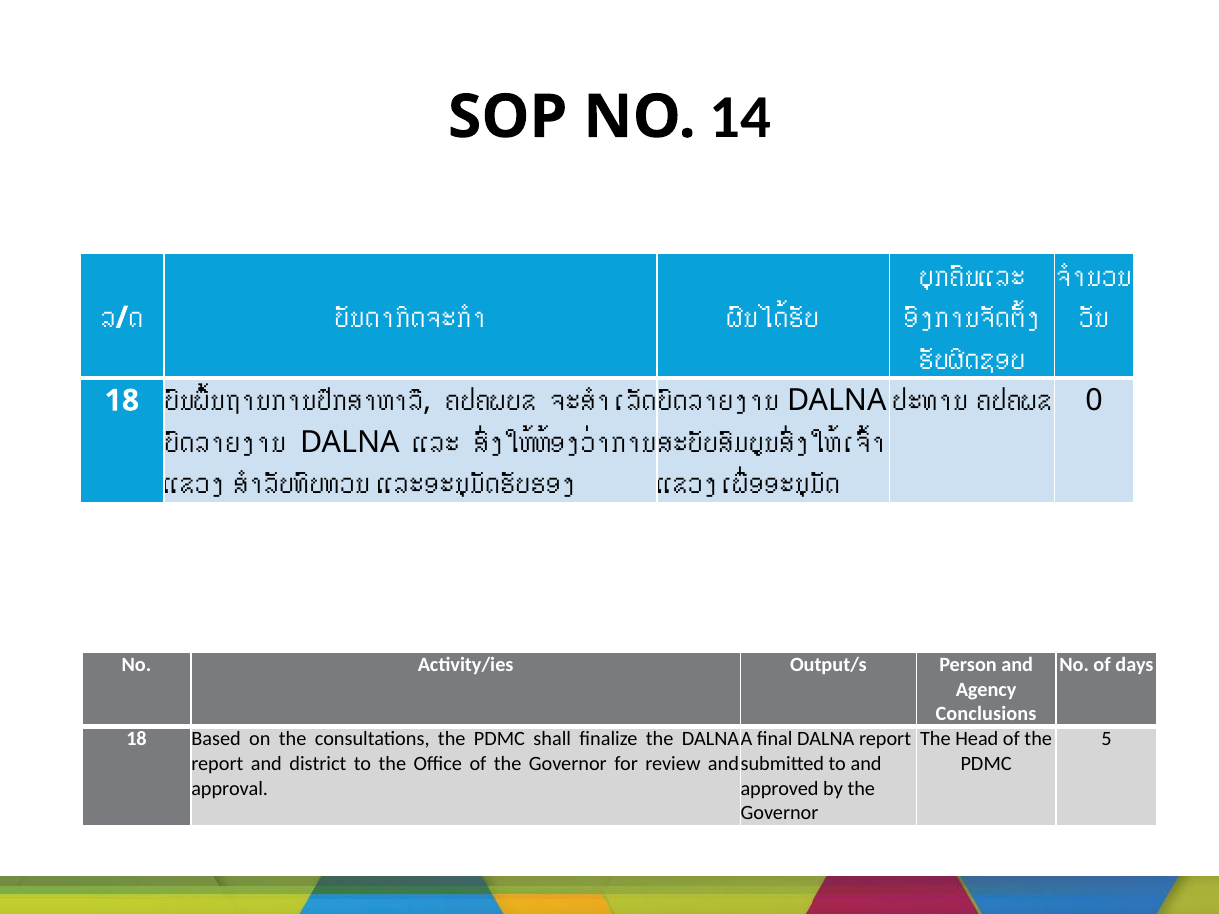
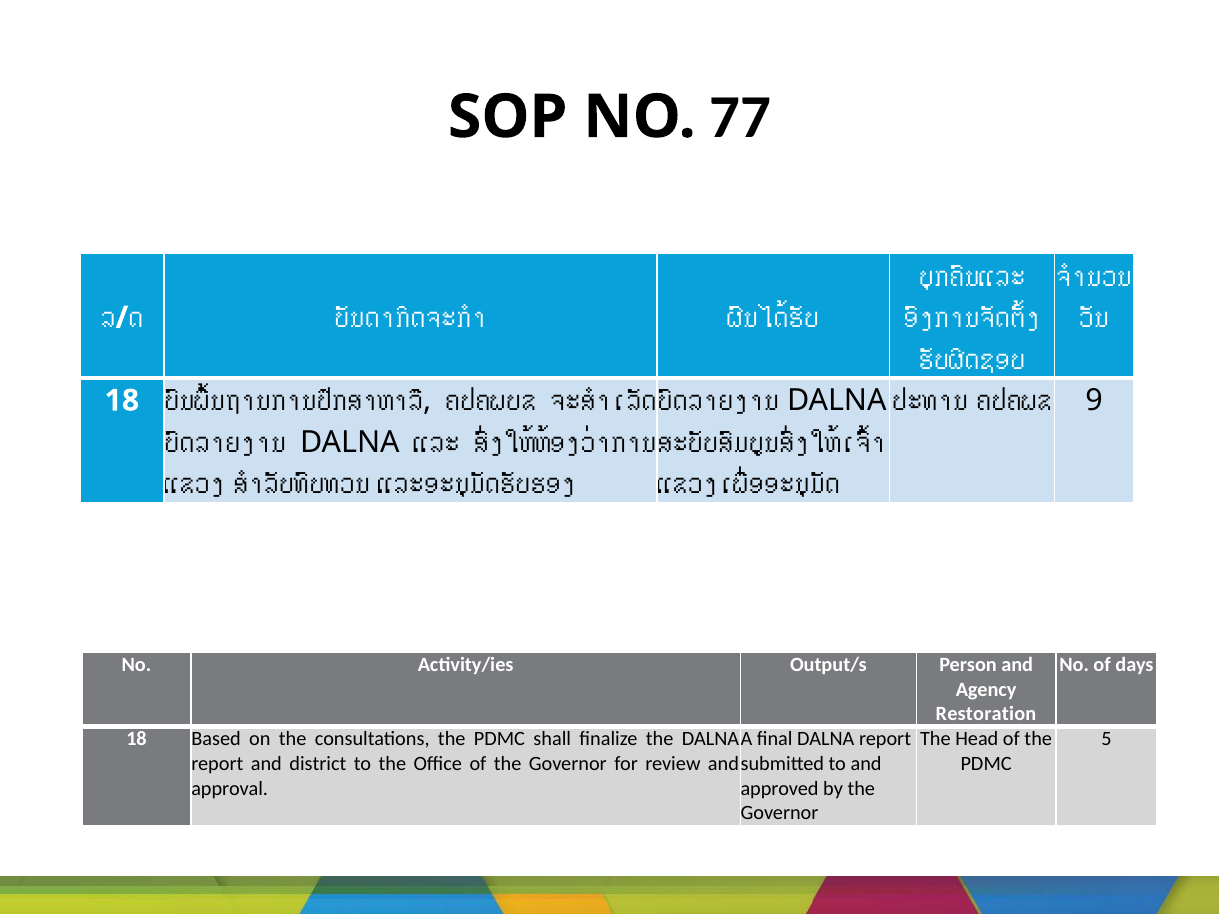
14: 14 -> 77
0: 0 -> 9
Conclusions: Conclusions -> Restoration
